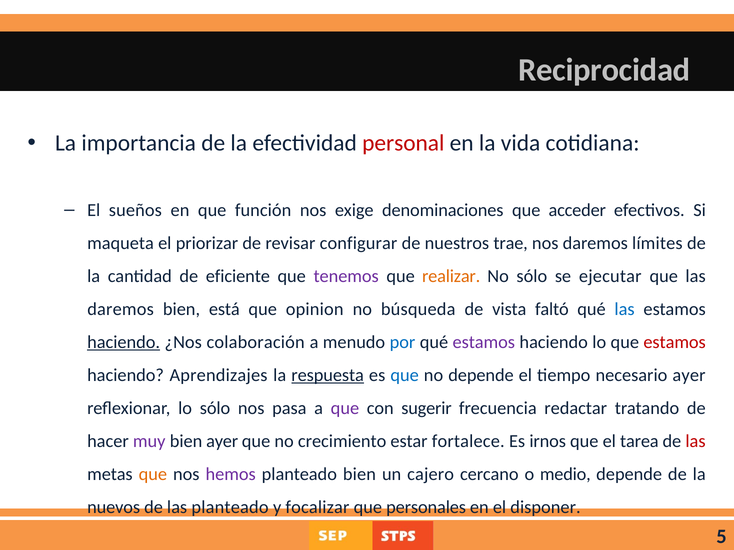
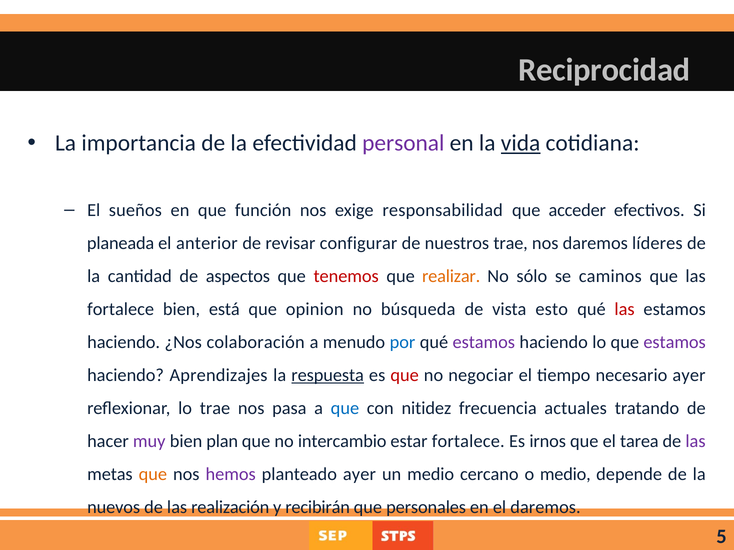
personal colour: red -> purple
vida underline: none -> present
denominaciones: denominaciones -> responsabilidad
maqueta: maqueta -> planeada
priorizar: priorizar -> anterior
límites: límites -> líderes
eficiente: eficiente -> aspectos
tenemos colour: purple -> red
ejecutar: ejecutar -> caminos
daremos at (121, 310): daremos -> fortalece
faltó: faltó -> esto
las at (625, 310) colour: blue -> red
haciendo at (124, 343) underline: present -> none
estamos at (675, 343) colour: red -> purple
que at (405, 376) colour: blue -> red
no depende: depende -> negociar
lo sólo: sólo -> trae
que at (345, 409) colour: purple -> blue
sugerir: sugerir -> nitidez
redactar: redactar -> actuales
bien ayer: ayer -> plan
crecimiento: crecimiento -> intercambio
las at (695, 442) colour: red -> purple
planteado bien: bien -> ayer
un cajero: cajero -> medio
las planteado: planteado -> realización
focalizar: focalizar -> recibirán
el disponer: disponer -> daremos
